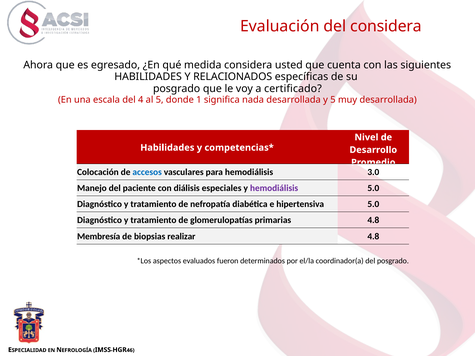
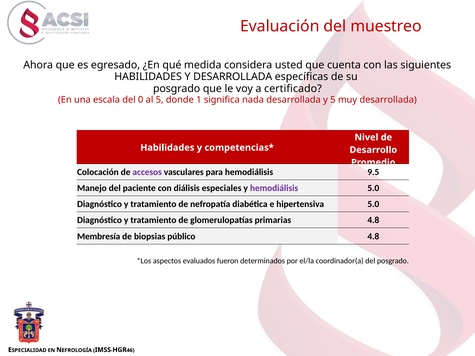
del considera: considera -> muestreo
Y RELACIONADOS: RELACIONADOS -> DESARROLLADA
4: 4 -> 0
accesos colour: blue -> purple
3.0: 3.0 -> 9.5
realizar: realizar -> público
